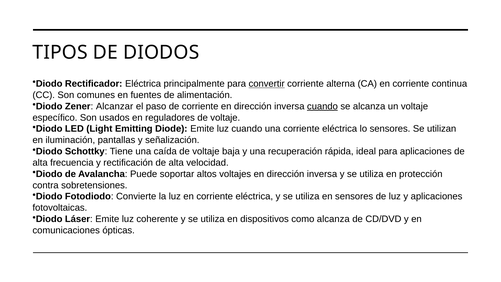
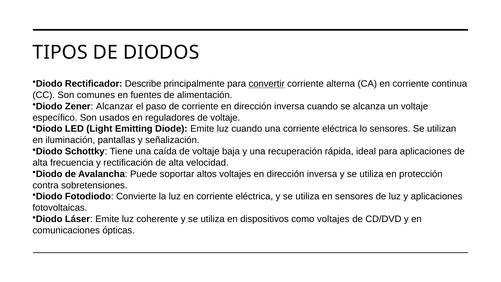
Rectificador Eléctrica: Eléctrica -> Describe
cuando at (322, 106) underline: present -> none
como alcanza: alcanza -> voltajes
